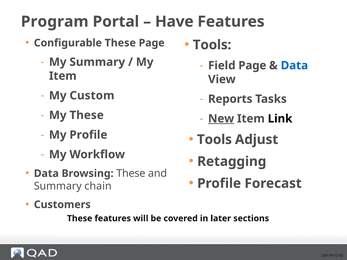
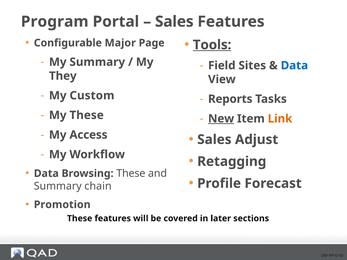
Have at (174, 22): Have -> Sales
Configurable These: These -> Major
Tools at (212, 45) underline: none -> present
Field Page: Page -> Sites
Item at (63, 76): Item -> They
Link colour: black -> orange
My Profile: Profile -> Access
Tools at (214, 140): Tools -> Sales
Customers: Customers -> Promotion
